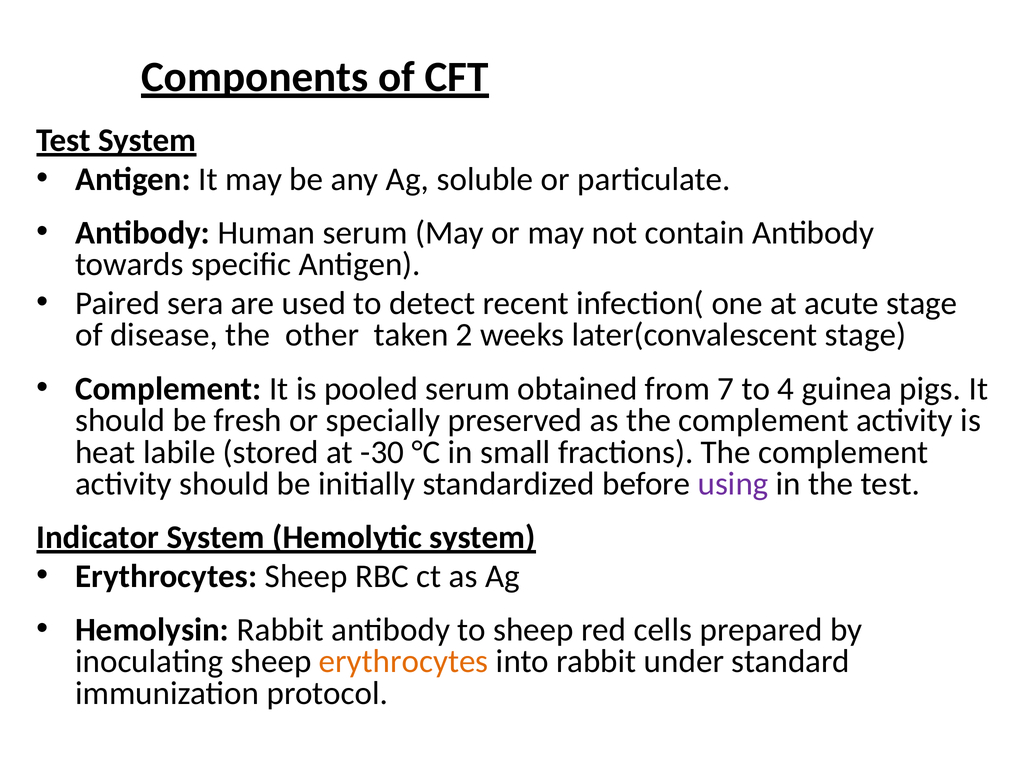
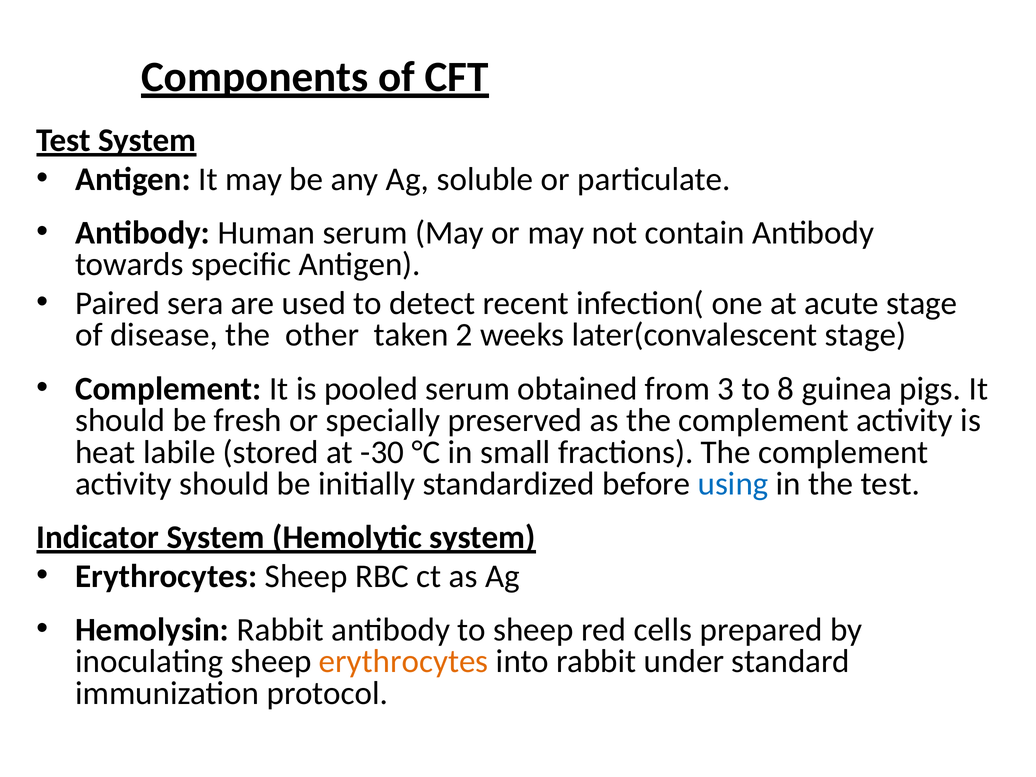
7: 7 -> 3
4: 4 -> 8
using colour: purple -> blue
